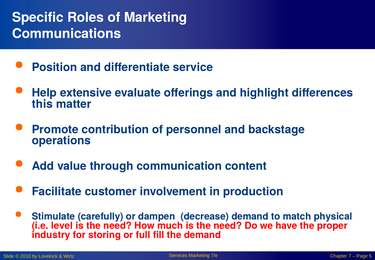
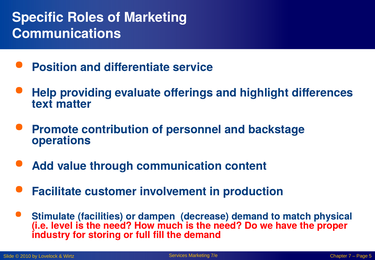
extensive: extensive -> providing
this: this -> text
carefully: carefully -> facilities
